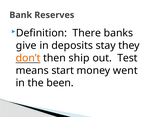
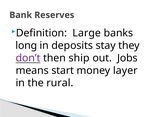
There: There -> Large
give: give -> long
don’t colour: orange -> purple
Test: Test -> Jobs
went: went -> layer
been: been -> rural
